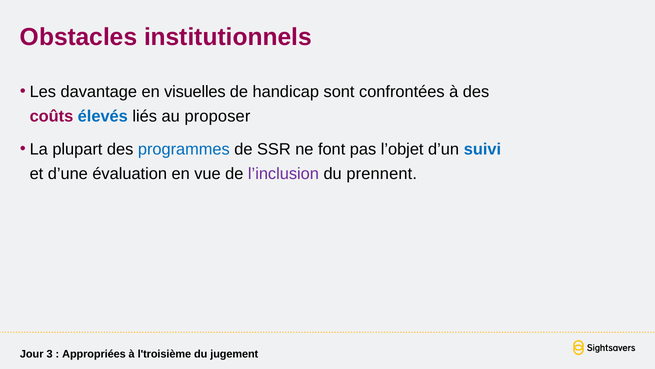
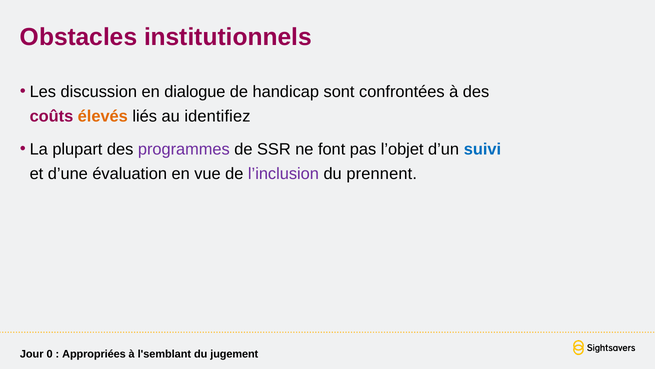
davantage: davantage -> discussion
visuelles: visuelles -> dialogue
élevés colour: blue -> orange
proposer: proposer -> identifiez
programmes colour: blue -> purple
3: 3 -> 0
l'troisième: l'troisième -> l'semblant
